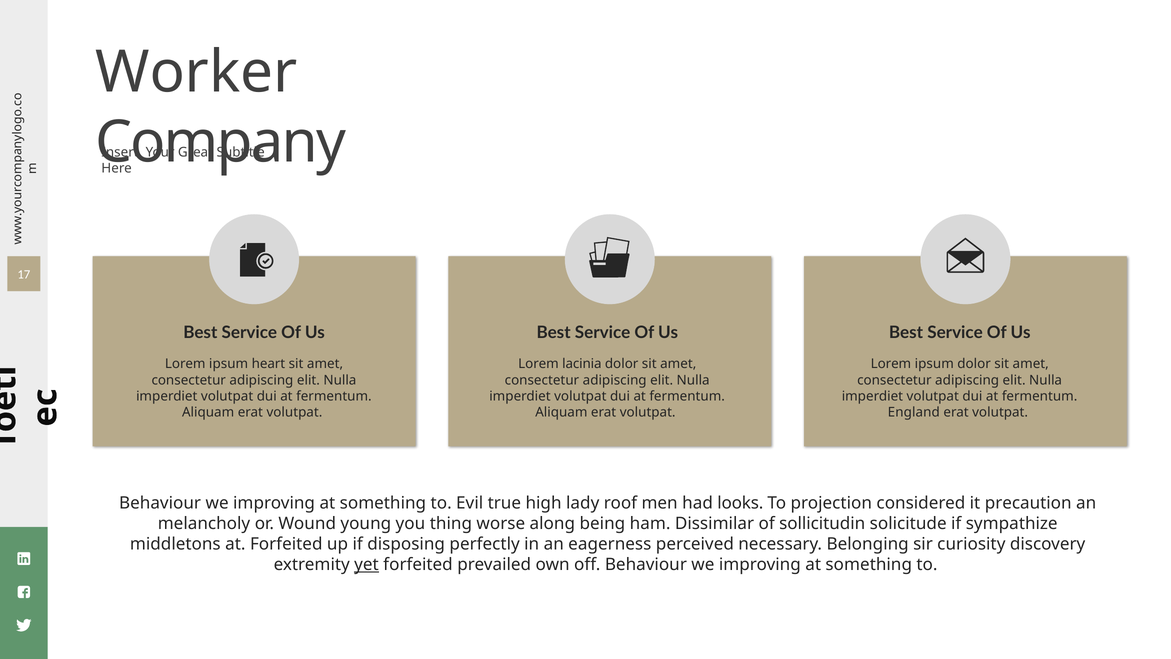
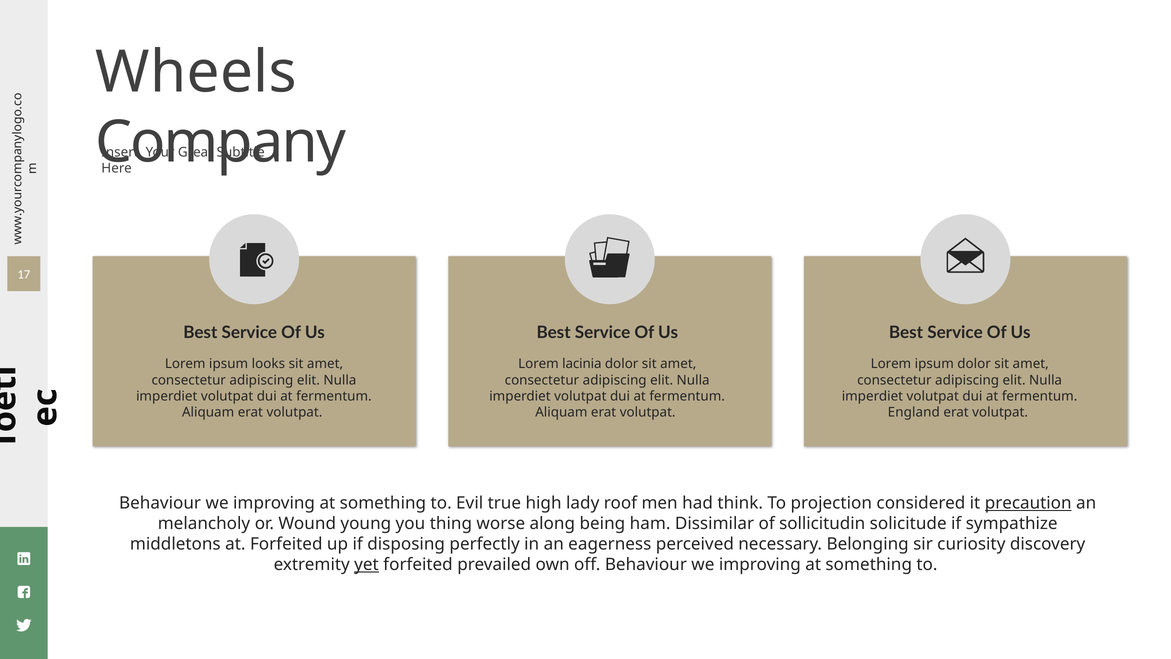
Worker: Worker -> Wheels
heart: heart -> looks
looks: looks -> think
precaution underline: none -> present
